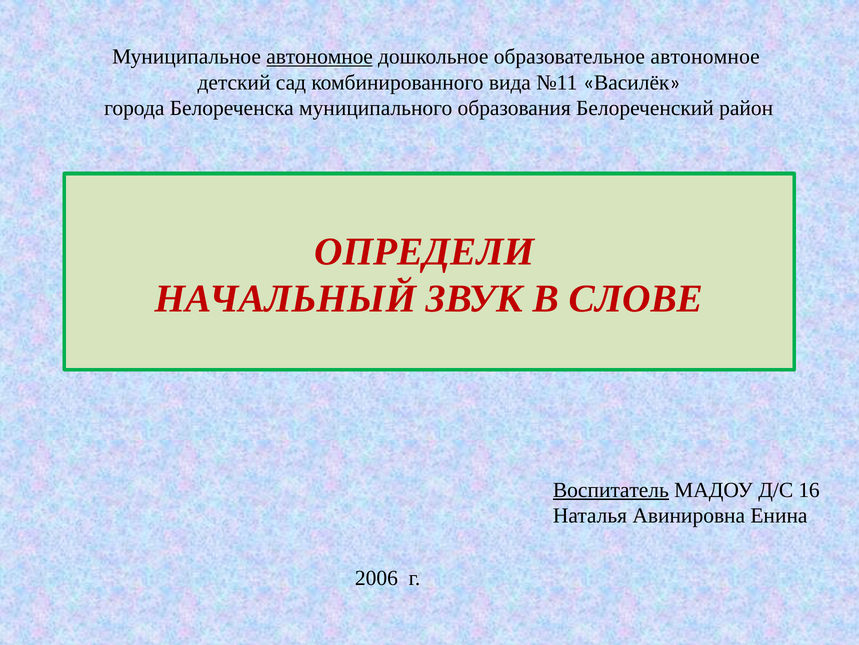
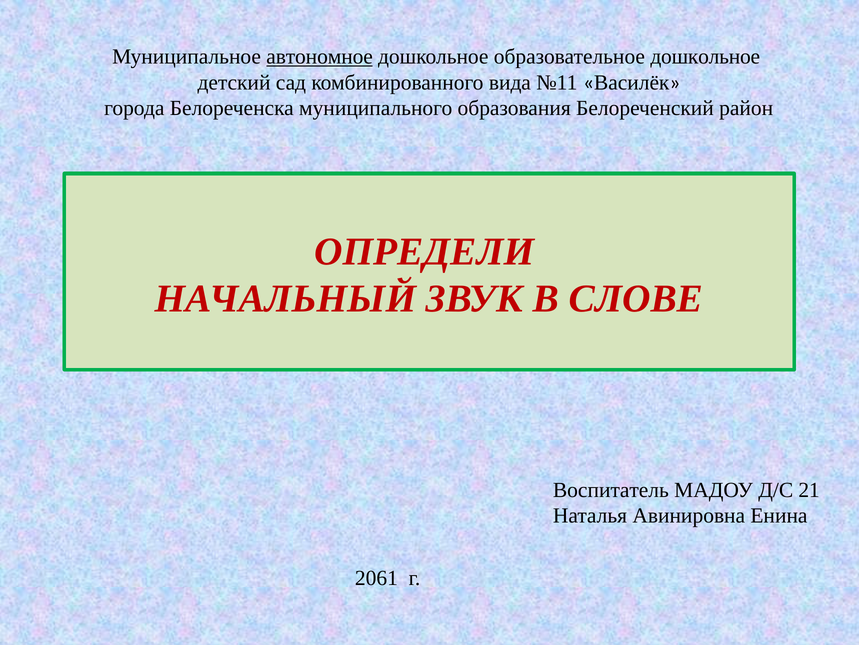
образовательное автономное: автономное -> дошкольное
Воспитатель underline: present -> none
16: 16 -> 21
2006: 2006 -> 2061
